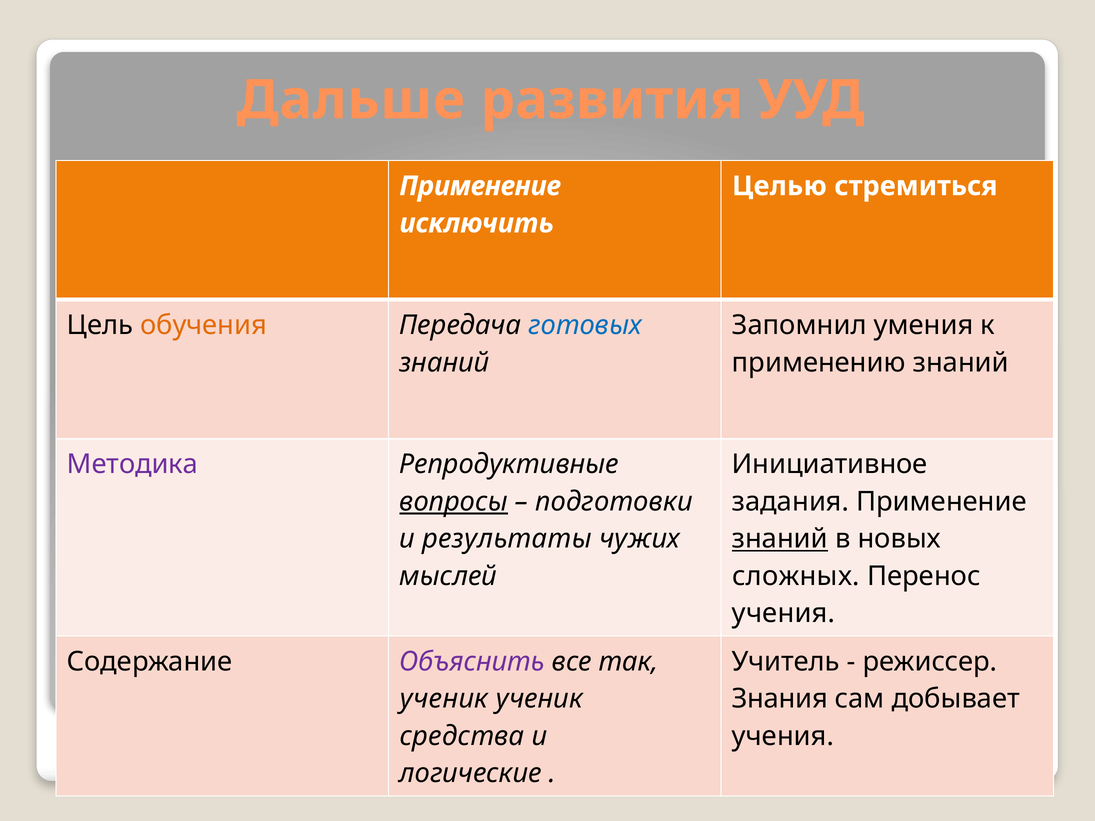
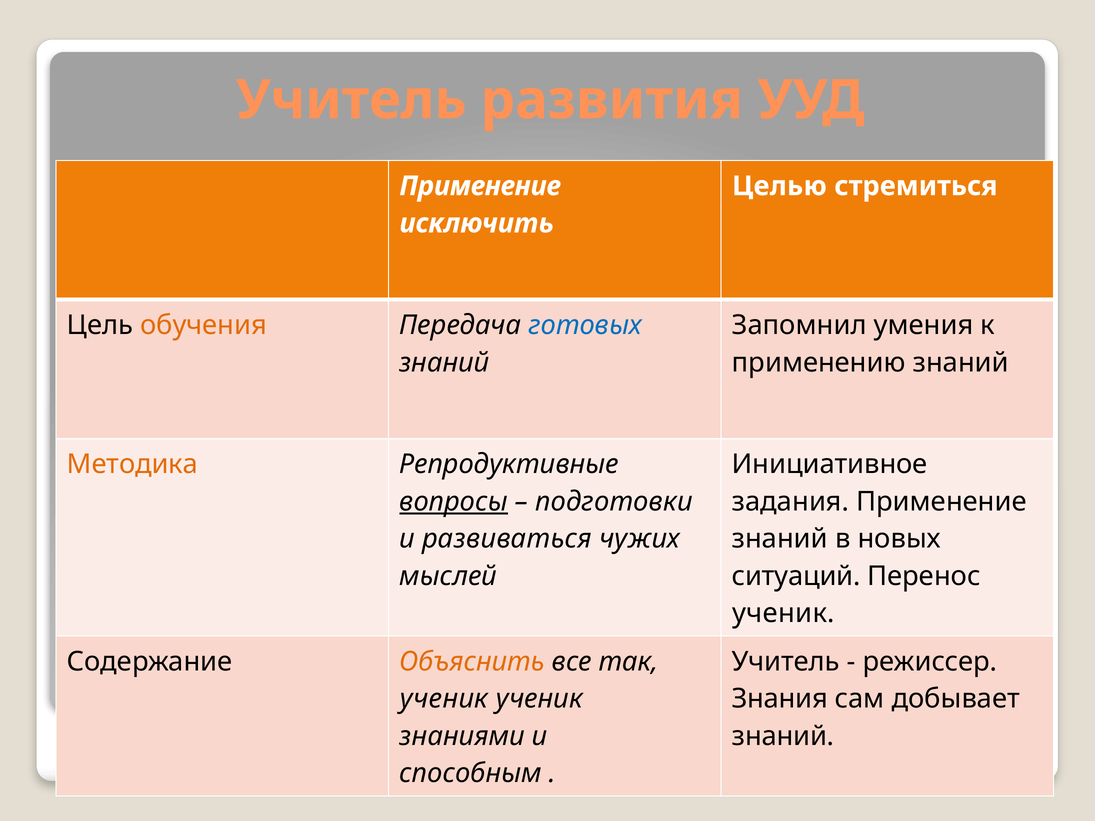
Дальше at (351, 100): Дальше -> Учитель
Методика colour: purple -> orange
результаты: результаты -> развиваться
знаний at (780, 539) underline: present -> none
сложных: сложных -> ситуаций
учения at (784, 614): учения -> ученик
Объяснить colour: purple -> orange
средства: средства -> знаниями
учения at (783, 736): учения -> знаний
логические: логические -> способным
